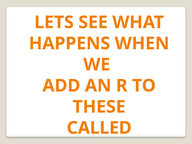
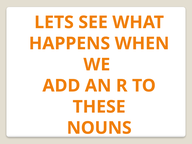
CALLED: CALLED -> NOUNS
